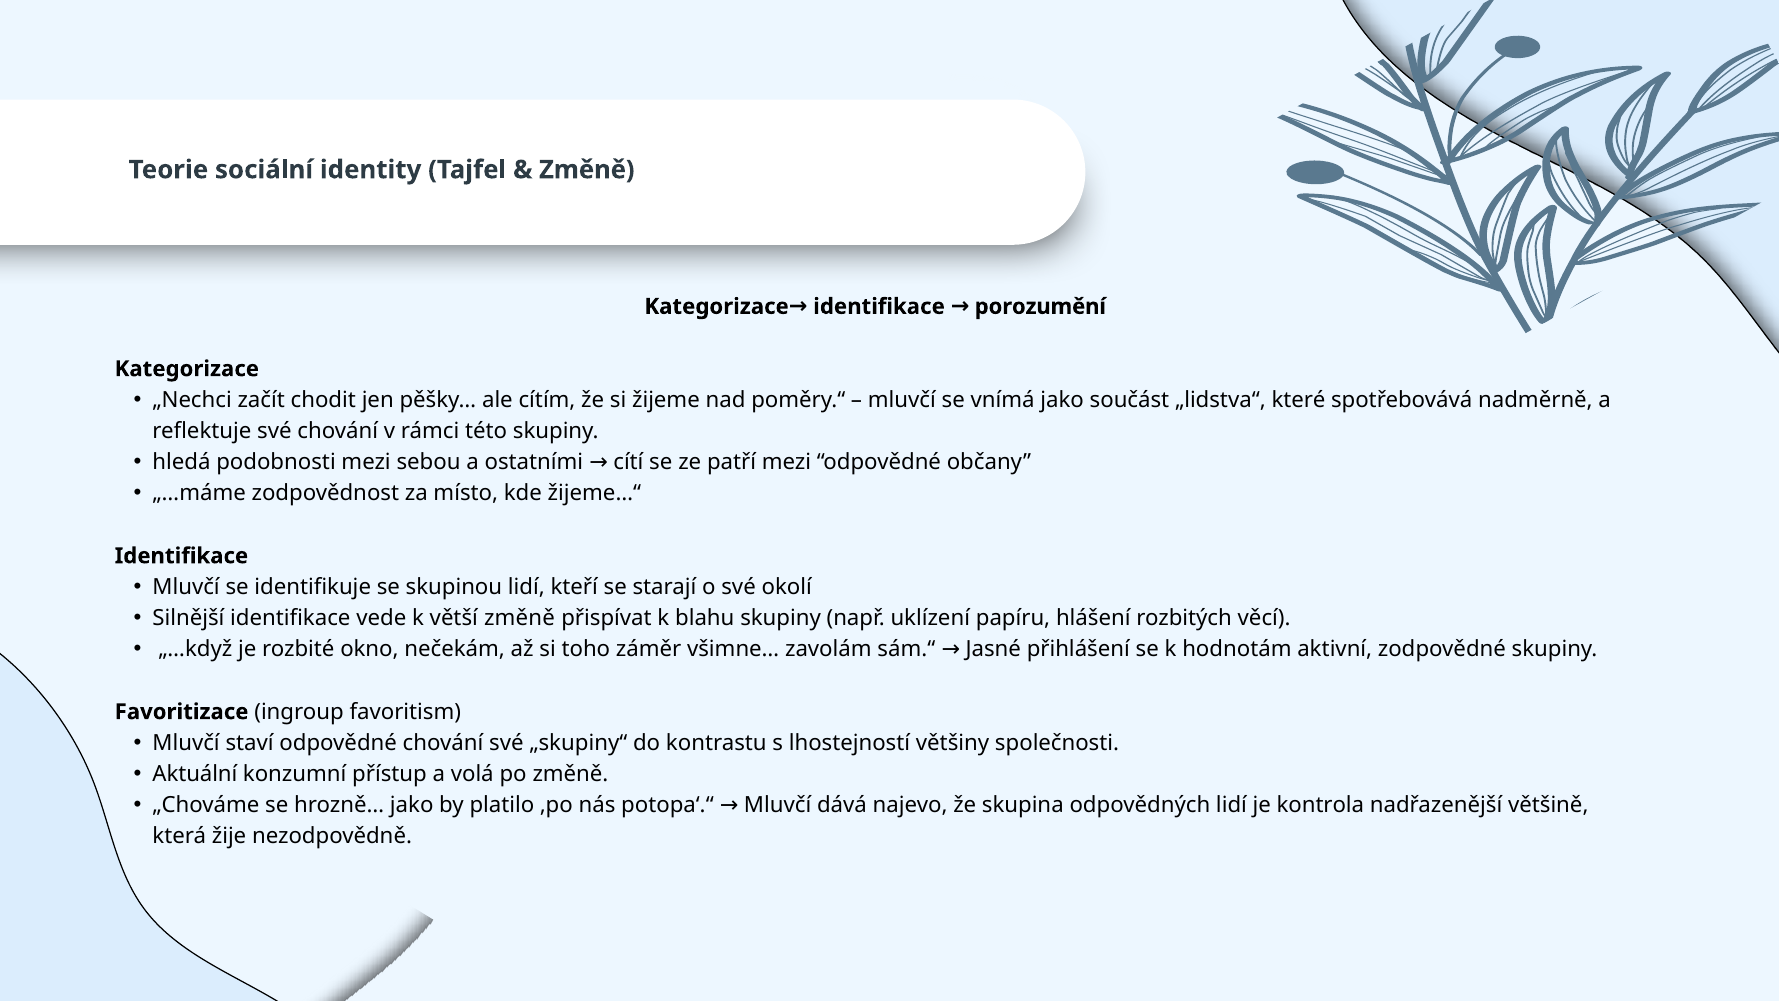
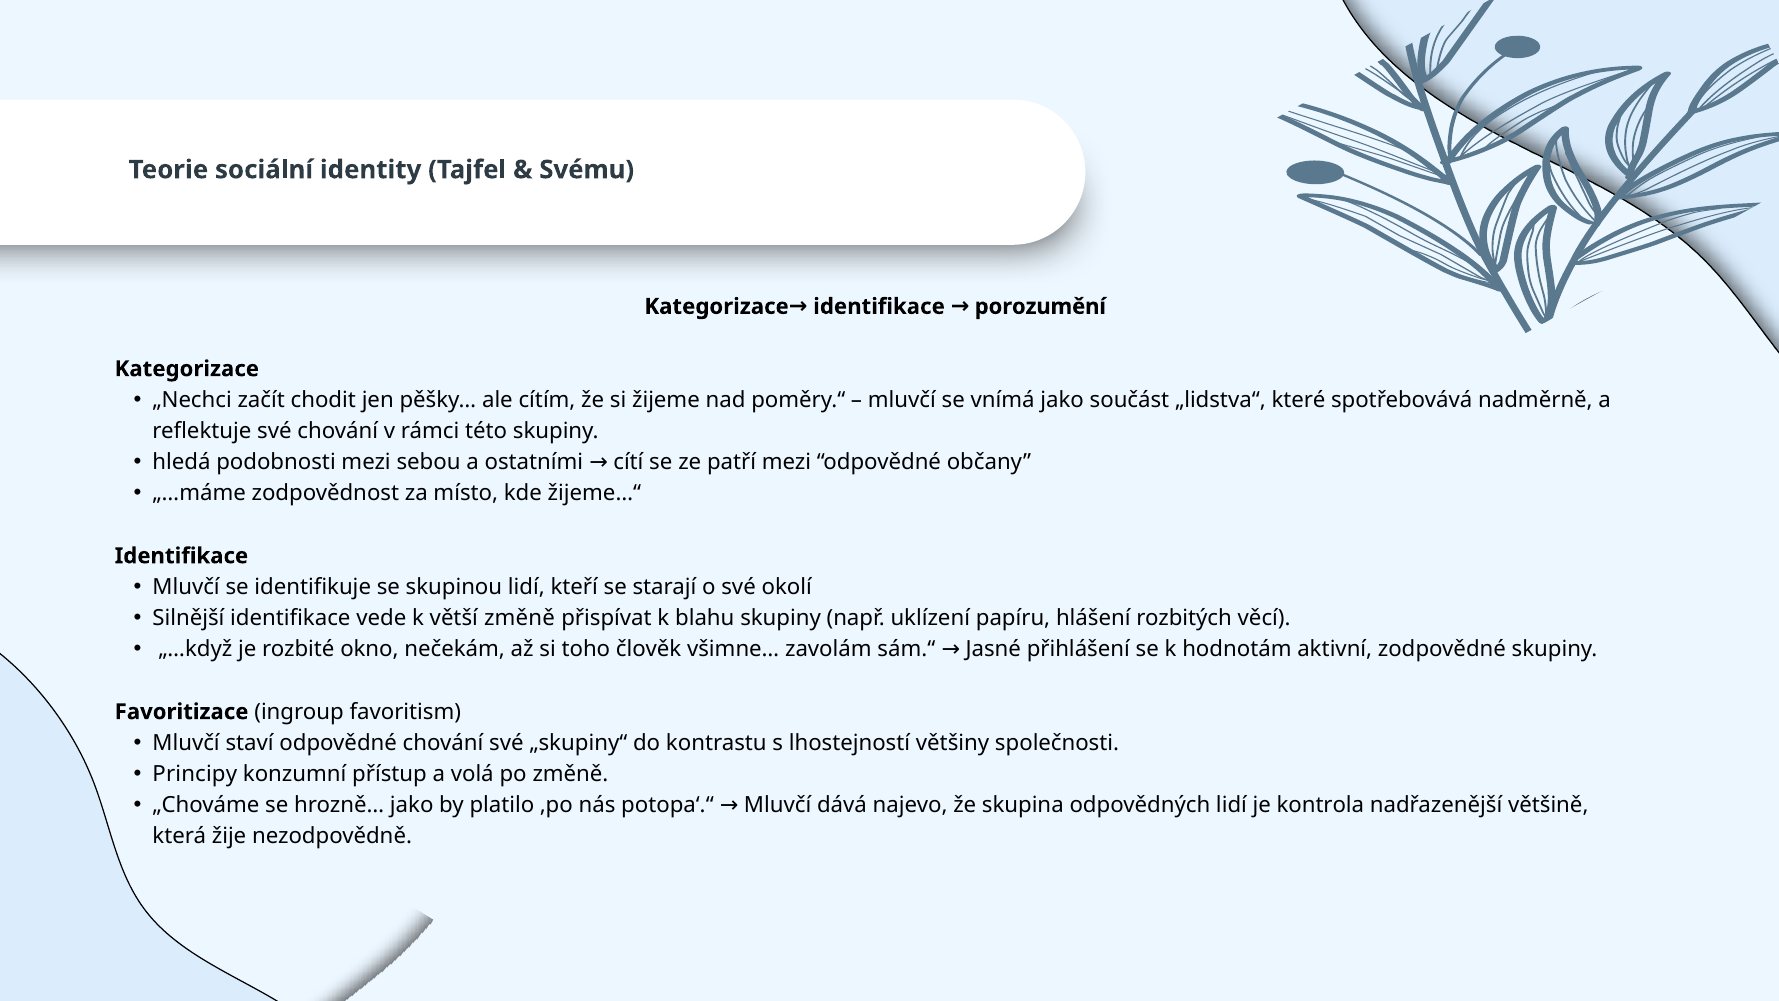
Změně at (587, 170): Změně -> Svému
záměr: záměr -> člověk
Aktuální: Aktuální -> Principy
